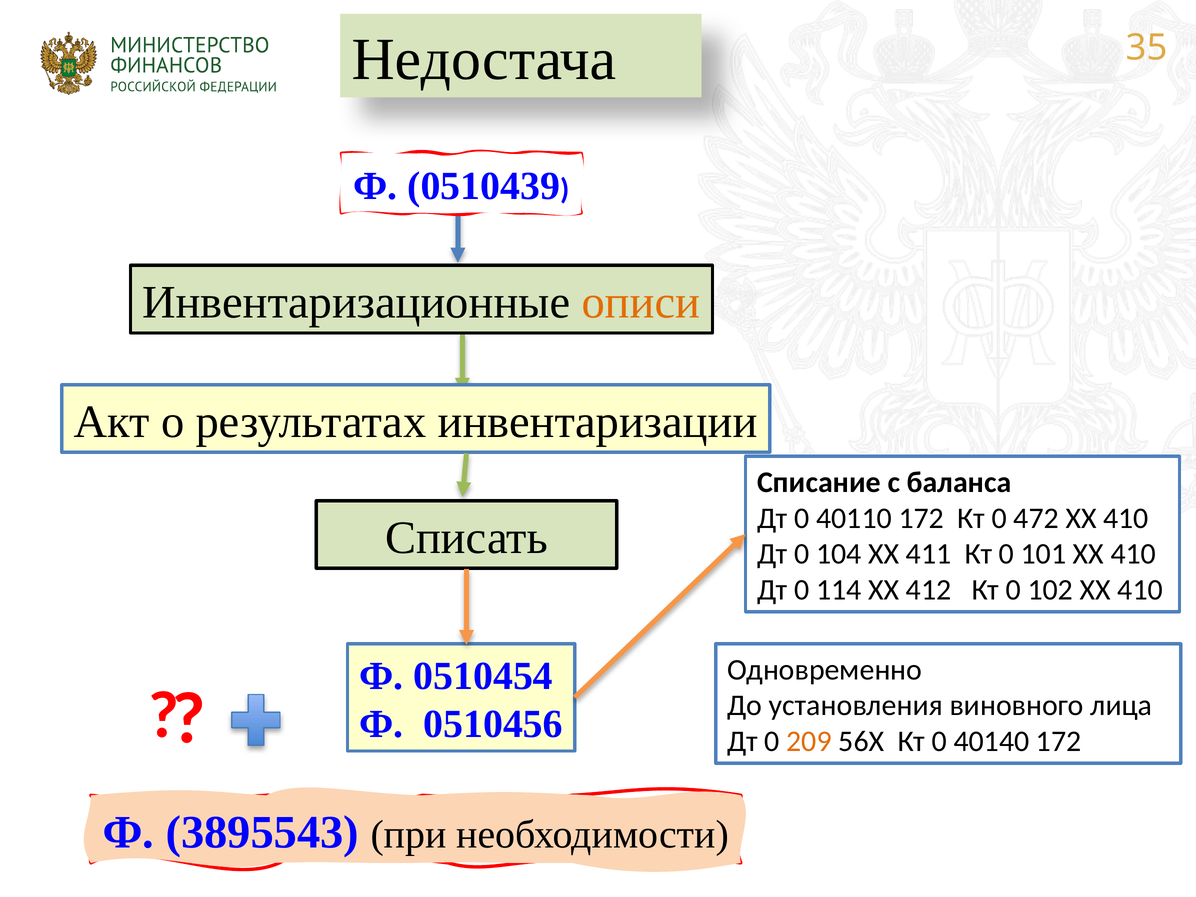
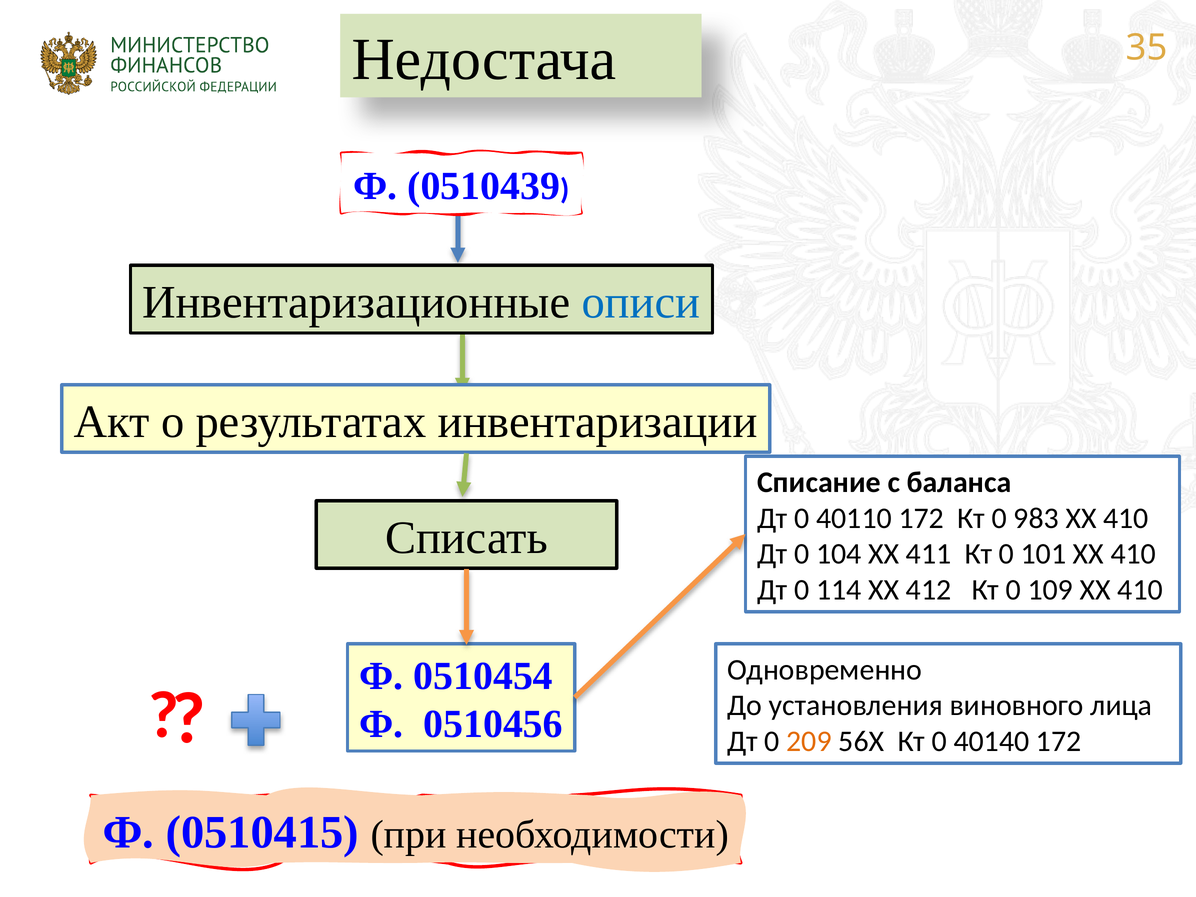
описи colour: orange -> blue
472: 472 -> 983
102: 102 -> 109
3895543: 3895543 -> 0510415
